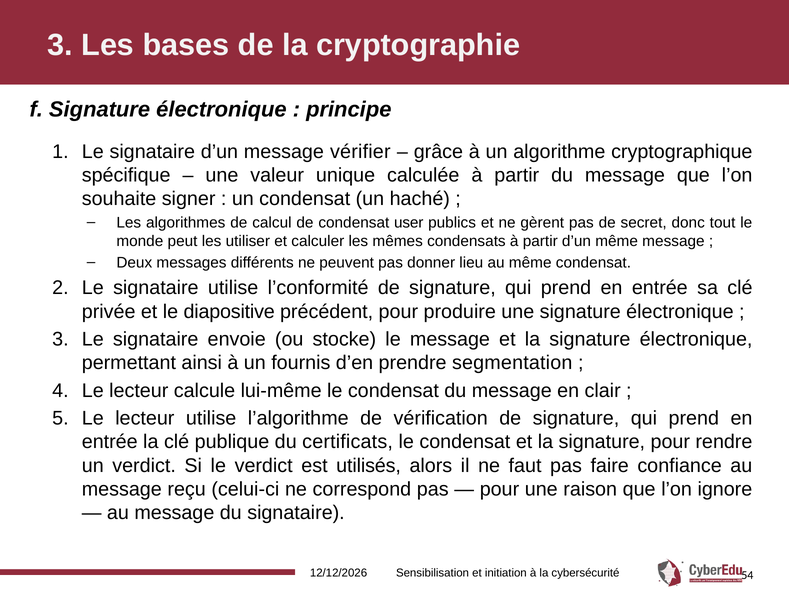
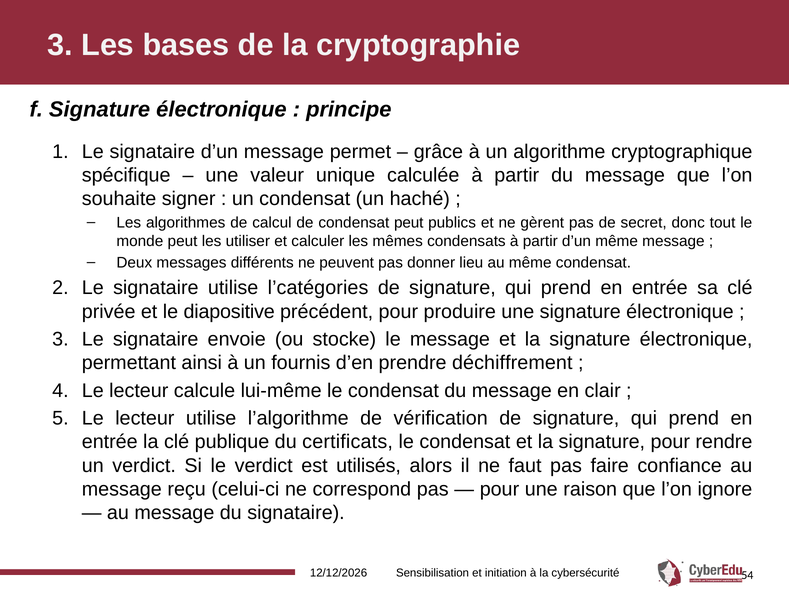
vérifier: vérifier -> permet
condensat user: user -> peut
l’conformité: l’conformité -> l’catégories
segmentation: segmentation -> déchiffrement
